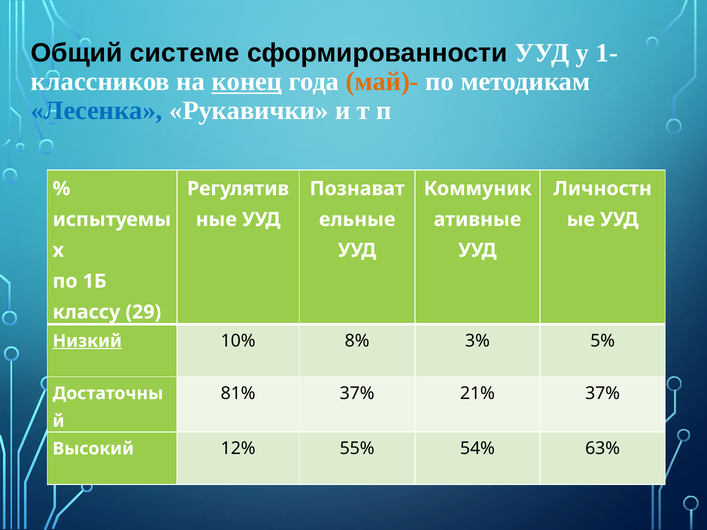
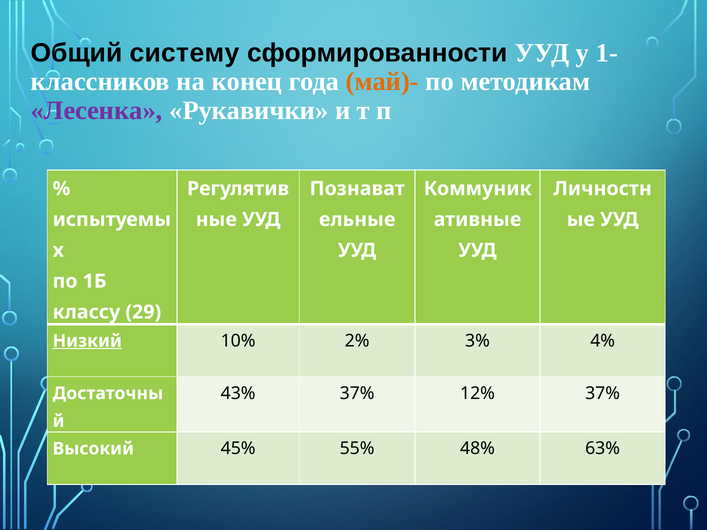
системе: системе -> систему
конец underline: present -> none
Лесенка colour: blue -> purple
8%: 8% -> 2%
5%: 5% -> 4%
81%: 81% -> 43%
21%: 21% -> 12%
12%: 12% -> 45%
54%: 54% -> 48%
